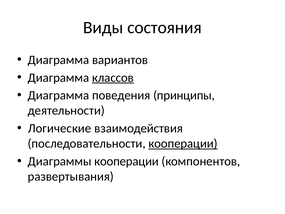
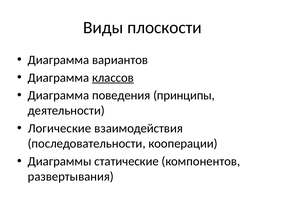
состояния: состояния -> плоскости
кооперации at (183, 143) underline: present -> none
Диаграммы кооперации: кооперации -> статические
